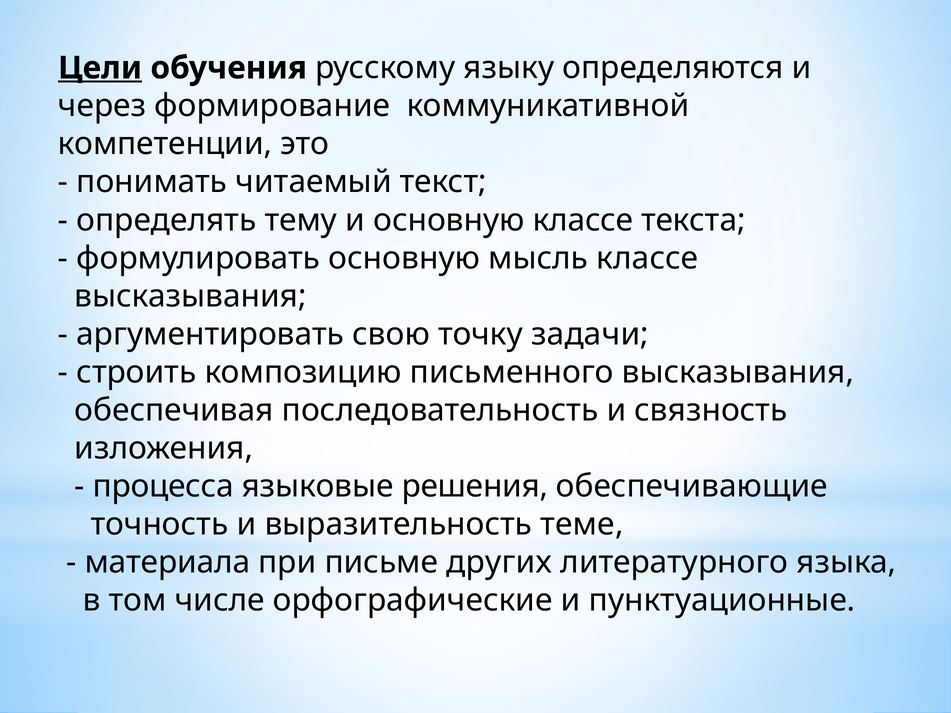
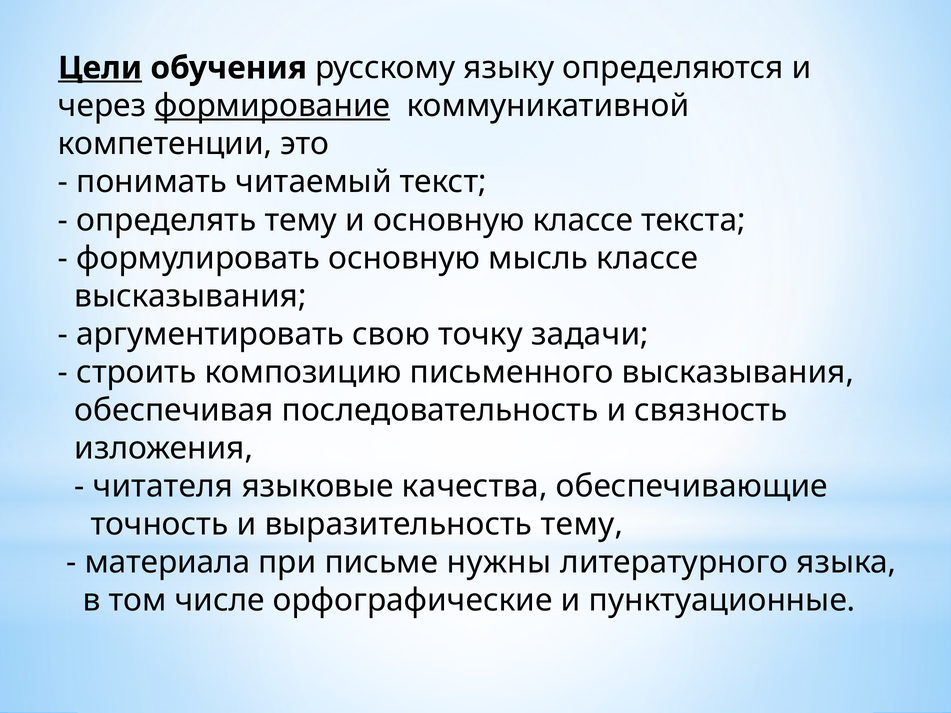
формирование underline: none -> present
процесса: процесса -> читателя
решения: решения -> качества
выразительность теме: теме -> тему
других: других -> нужны
